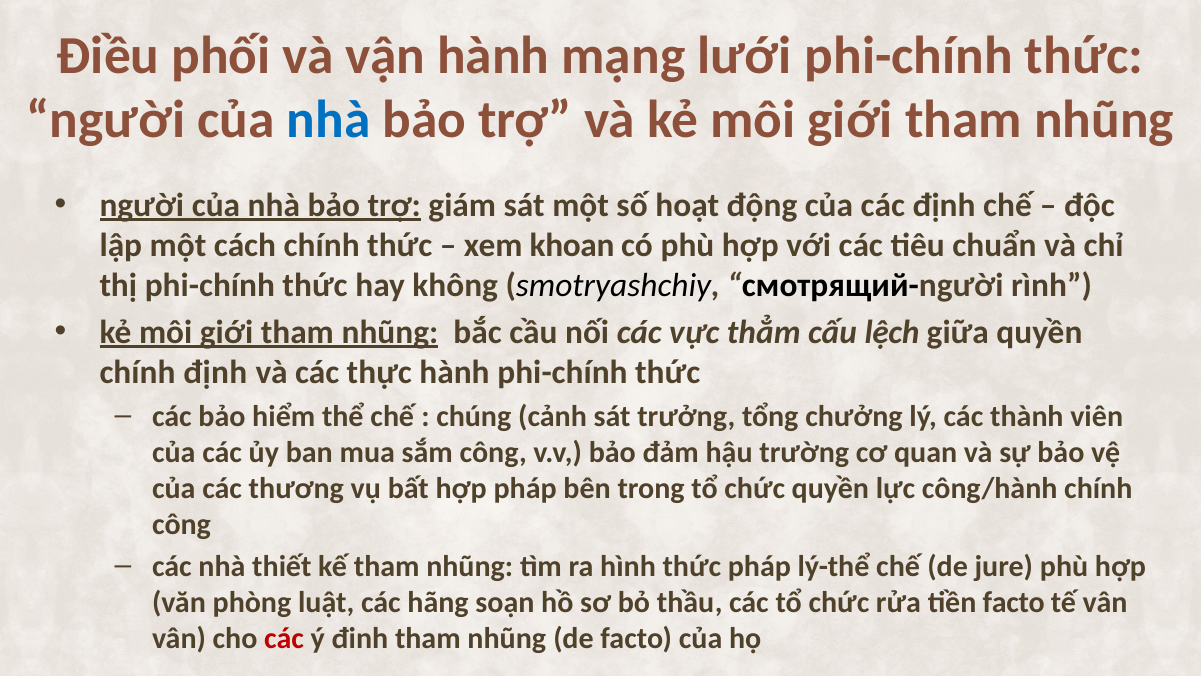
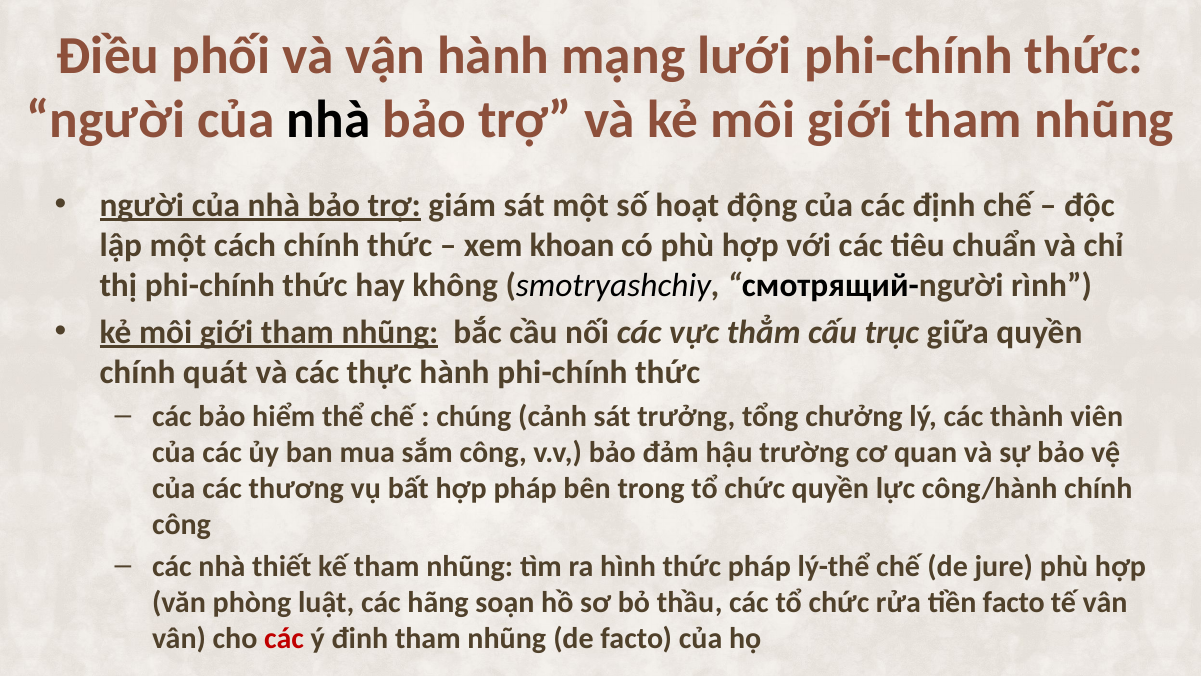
nhà at (329, 120) colour: blue -> black
lệch: lệch -> trục
chính định: định -> quát
